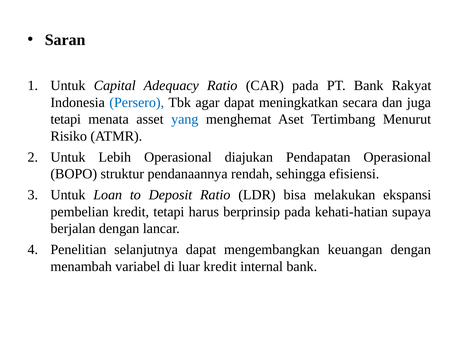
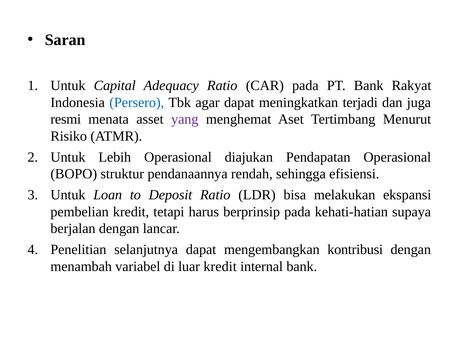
secara: secara -> terjadi
tetapi at (66, 119): tetapi -> resmi
yang colour: blue -> purple
keuangan: keuangan -> kontribusi
